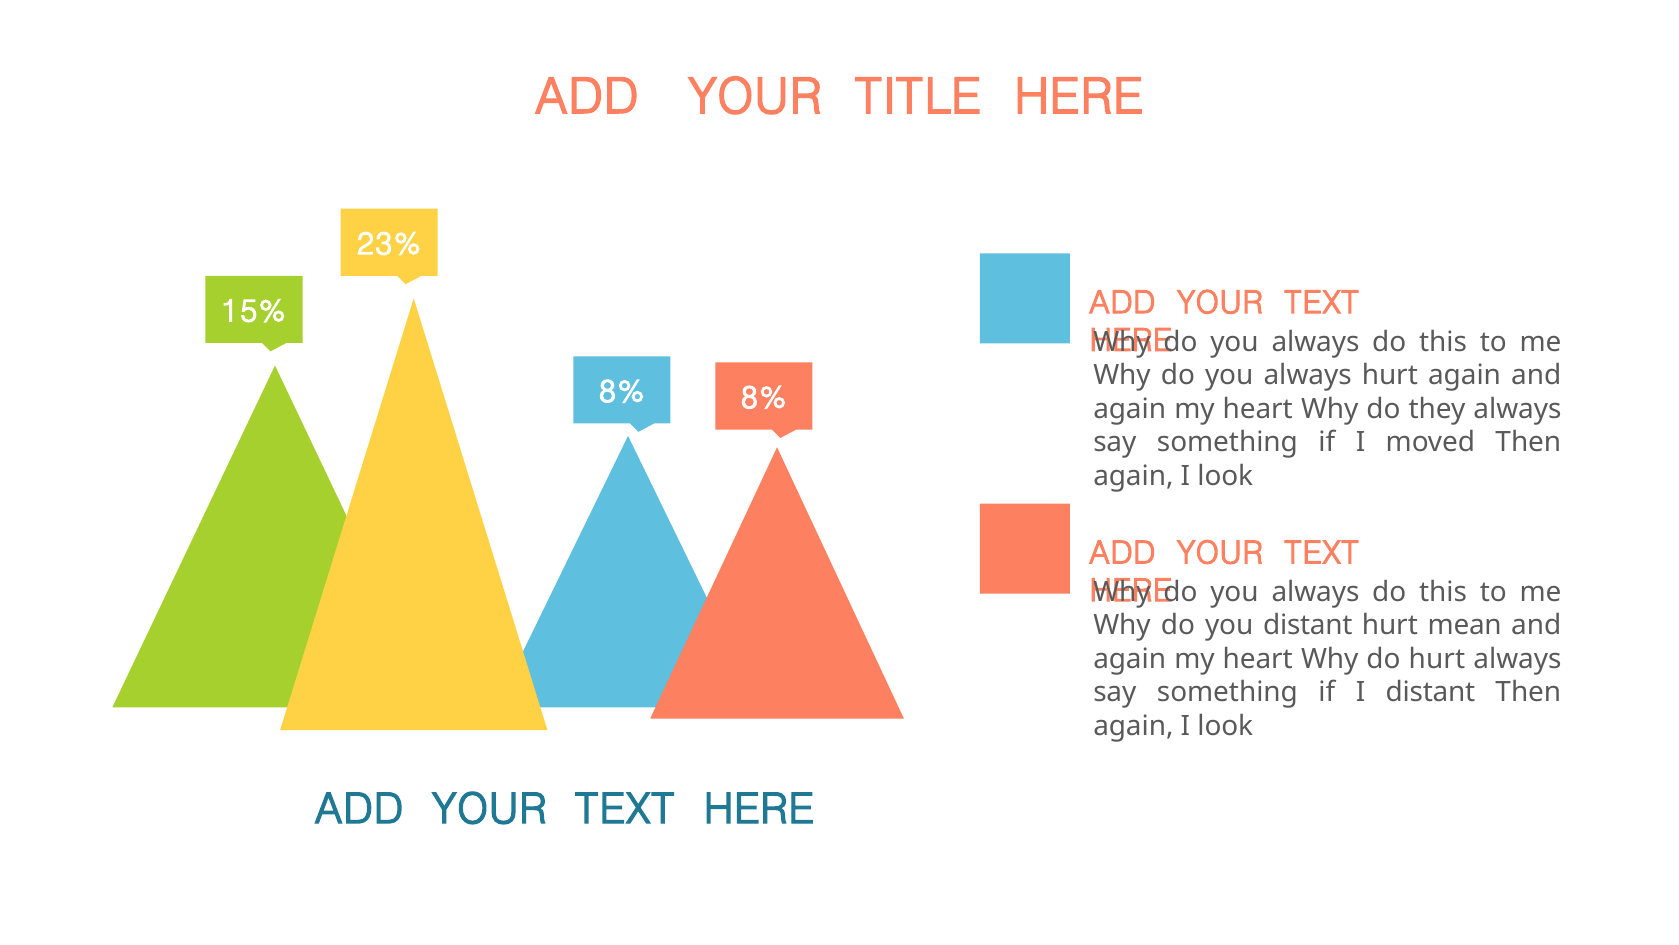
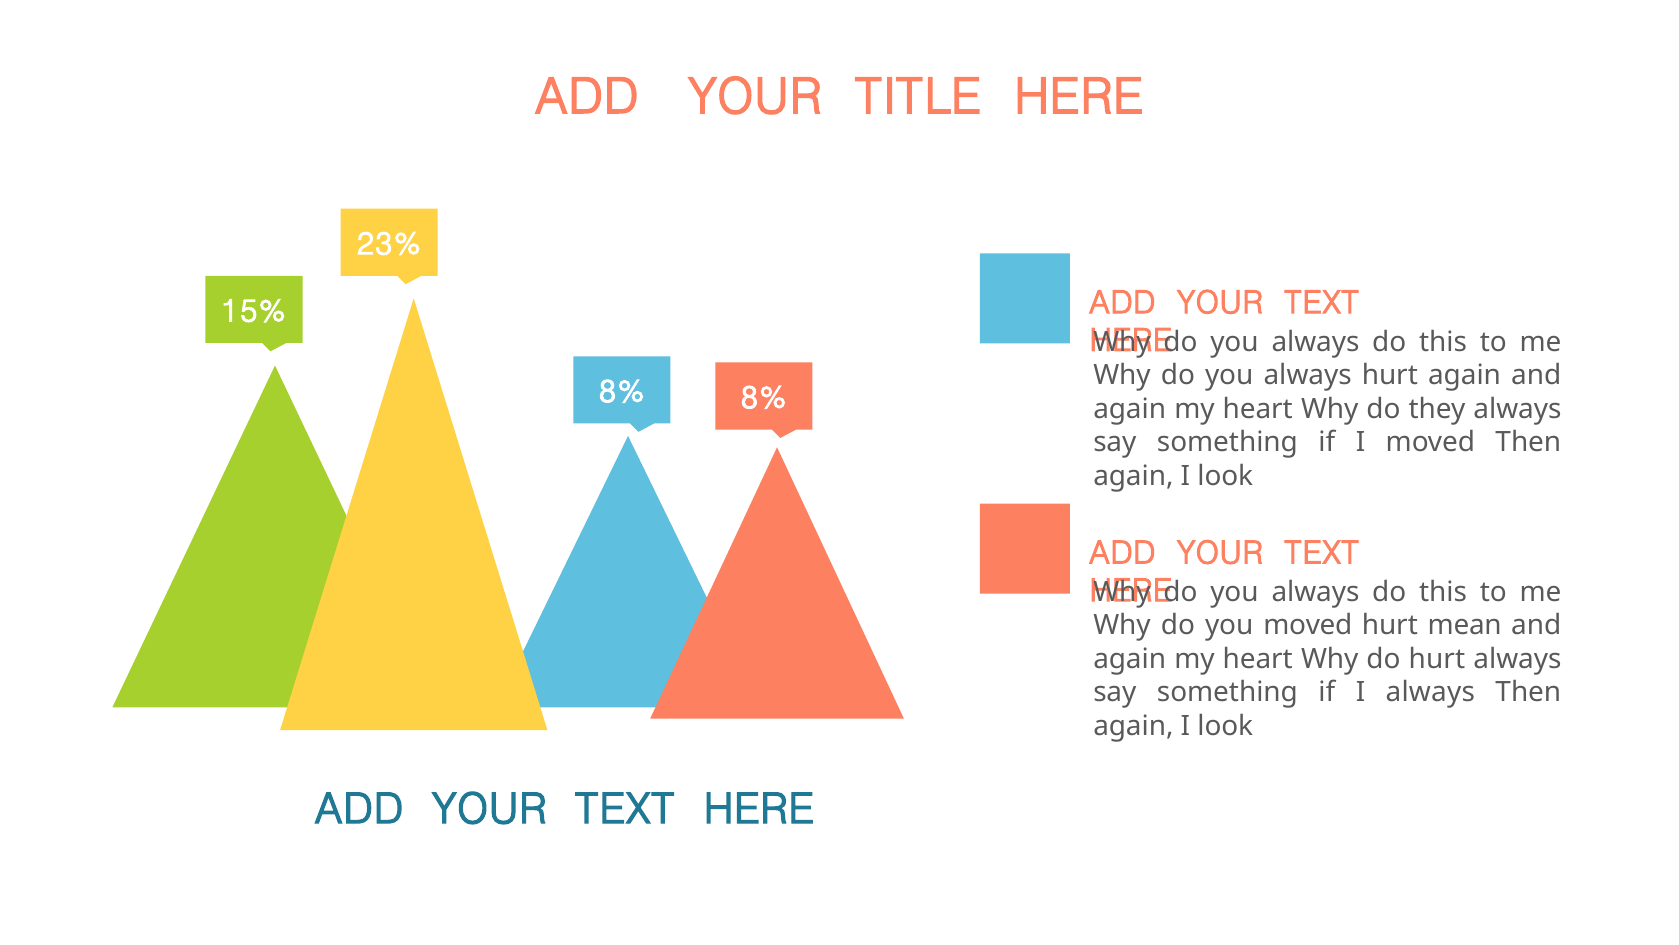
you distant: distant -> moved
I distant: distant -> always
